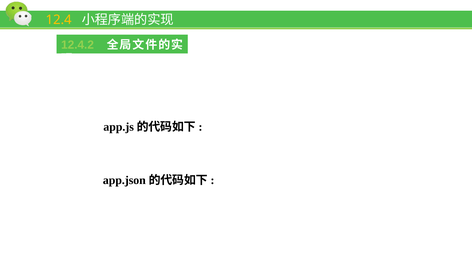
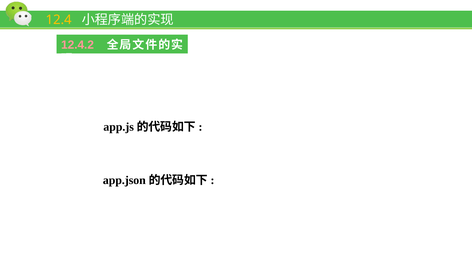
12.4.2 colour: light green -> pink
